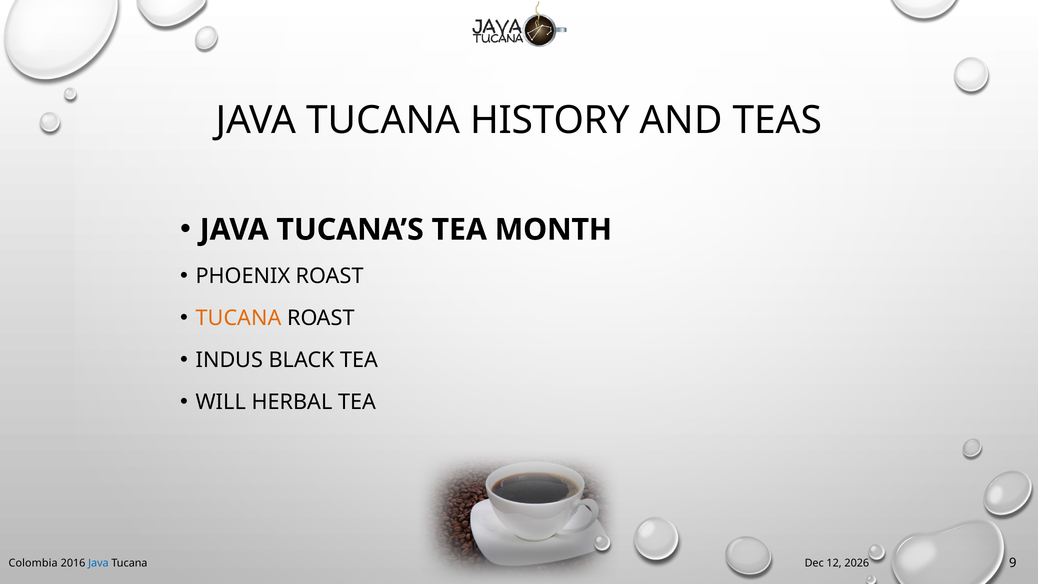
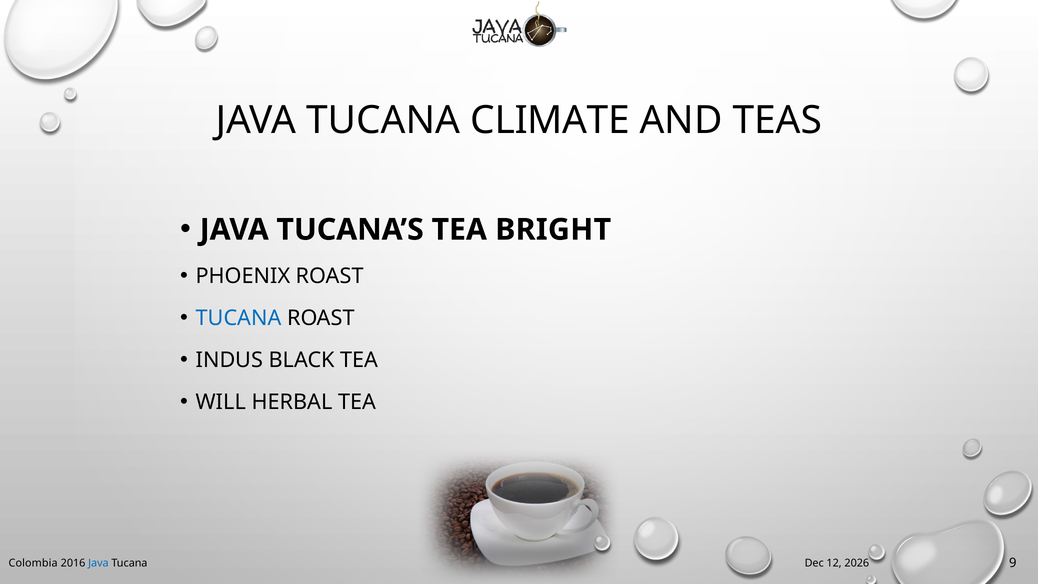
HISTORY: HISTORY -> CLIMATE
MONTH: MONTH -> BRIGHT
TUCANA at (239, 318) colour: orange -> blue
